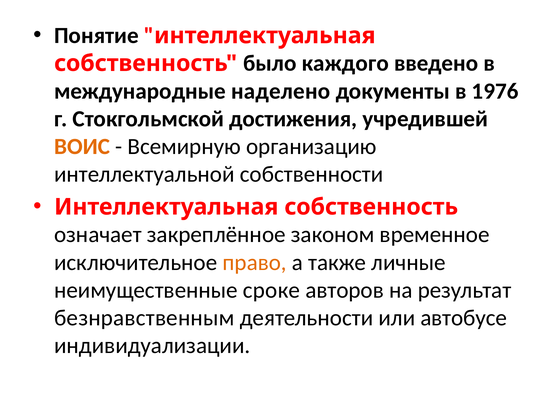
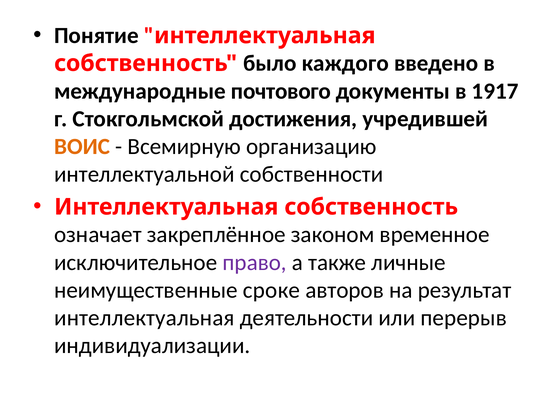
наделено: наделено -> почтового
1976: 1976 -> 1917
право colour: orange -> purple
безнравственным at (144, 318): безнравственным -> интеллектуальная
автобусе: автобусе -> перерыв
